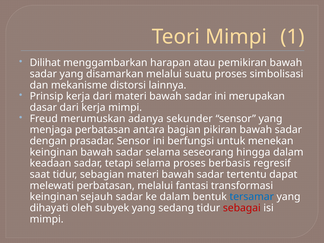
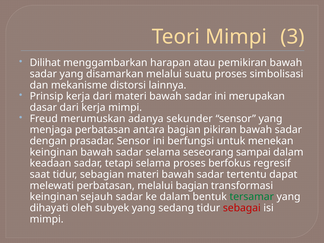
1: 1 -> 3
hingga: hingga -> sampai
berbasis: berbasis -> berfokus
melalui fantasi: fantasi -> bagian
tersamar colour: blue -> green
